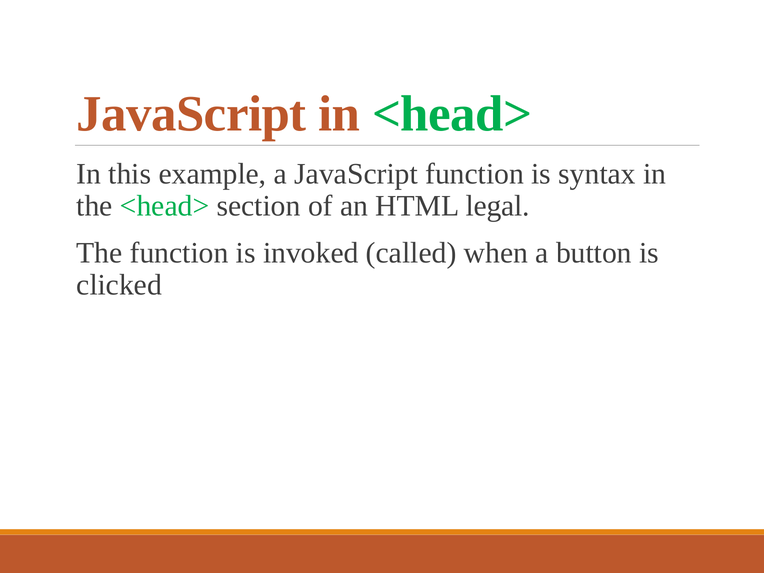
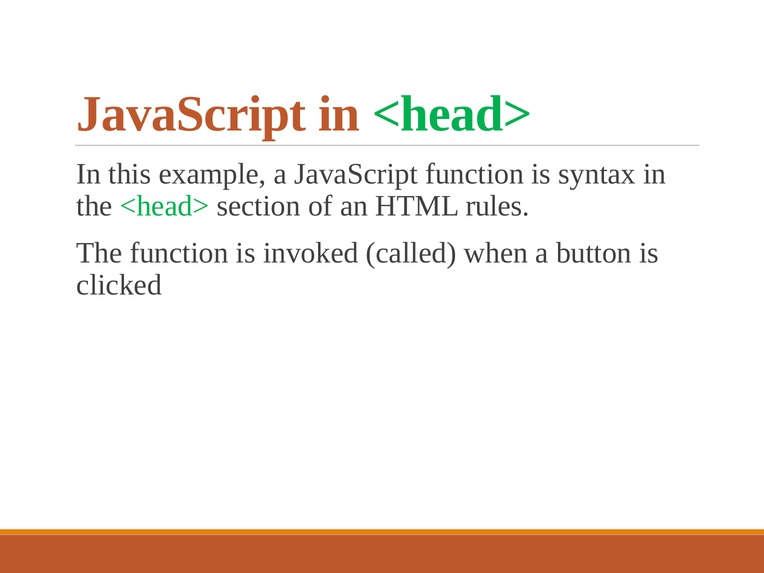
legal: legal -> rules
